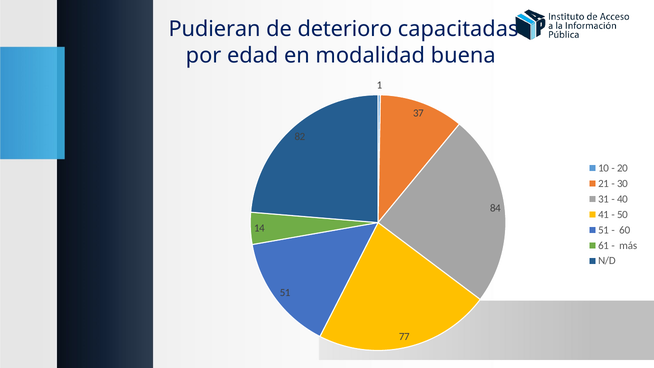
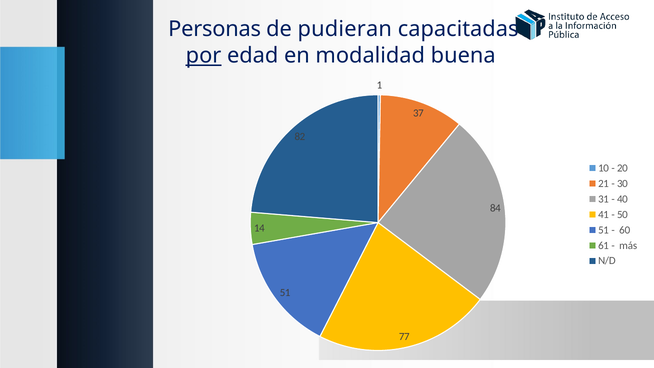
Pudieran: Pudieran -> Personas
deterioro: deterioro -> pudieran
por underline: none -> present
